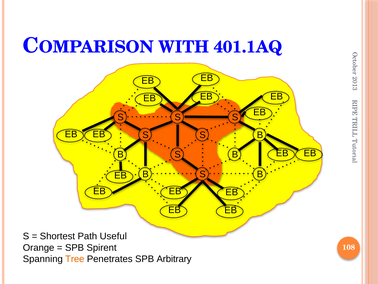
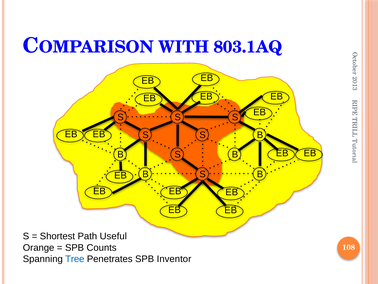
401.1AQ: 401.1AQ -> 803.1AQ
Spirent: Spirent -> Counts
Tree colour: orange -> blue
Arbitrary: Arbitrary -> Inventor
